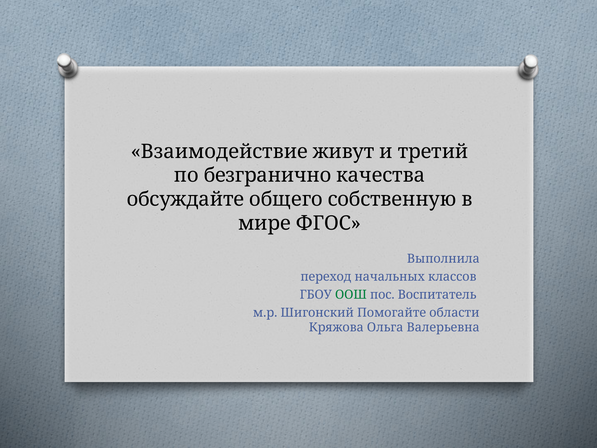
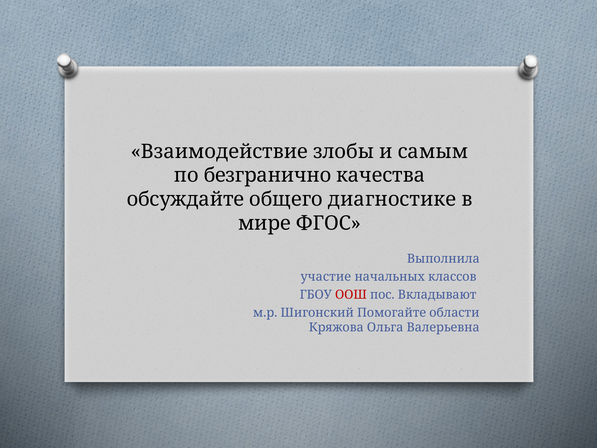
живут: живут -> злобы
третий: третий -> самым
собственную: собственную -> диагностике
переход: переход -> участие
ООШ colour: green -> red
Воспитатель: Воспитатель -> Вкладывают
